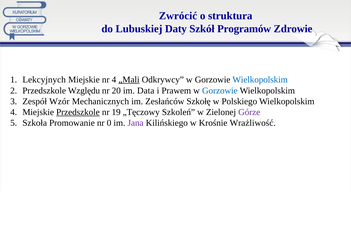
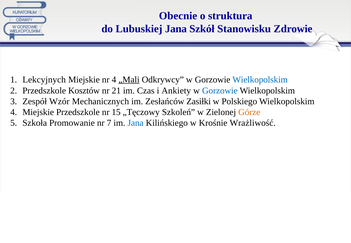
Zwrócić: Zwrócić -> Obecnie
Lubuskiej Daty: Daty -> Jana
Programów: Programów -> Stanowisku
Względu: Względu -> Kosztów
20: 20 -> 21
Data: Data -> Czas
Prawem: Prawem -> Ankiety
Szkołę: Szkołę -> Zasiłki
Przedszkole at (78, 112) underline: present -> none
19: 19 -> 15
Górze colour: purple -> orange
0: 0 -> 7
Jana at (136, 123) colour: purple -> blue
